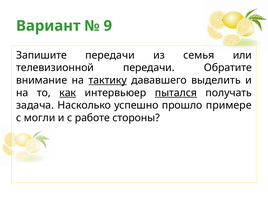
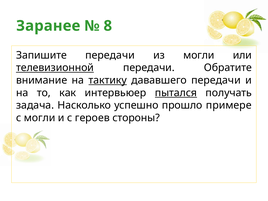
Вариант: Вариант -> Заранее
9: 9 -> 8
из семья: семья -> могли
телевизионной underline: none -> present
дававшего выделить: выделить -> передачи
как underline: present -> none
работе: работе -> героев
